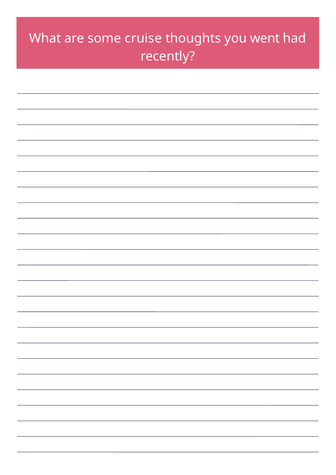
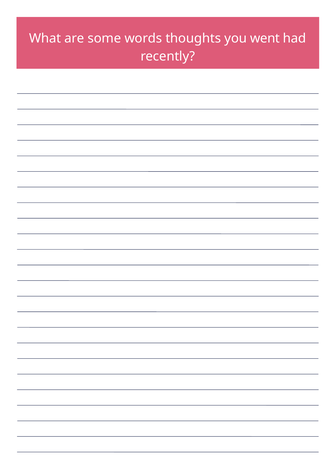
cruise: cruise -> words
